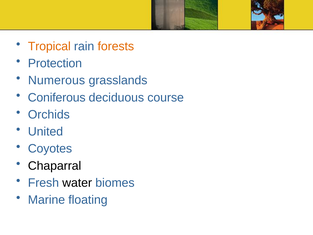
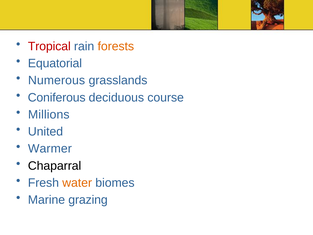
Tropical colour: orange -> red
Protection: Protection -> Equatorial
Orchids: Orchids -> Millions
Coyotes: Coyotes -> Warmer
water colour: black -> orange
floating: floating -> grazing
